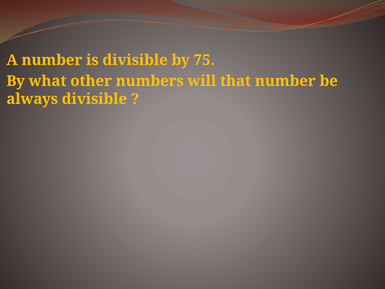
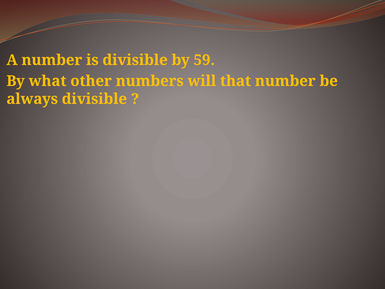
75: 75 -> 59
